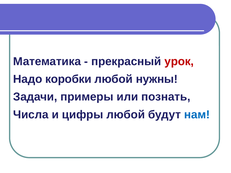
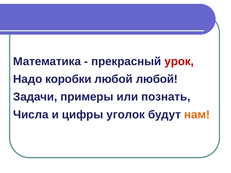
любой нужны: нужны -> любой
цифры любой: любой -> уголок
нам colour: blue -> orange
